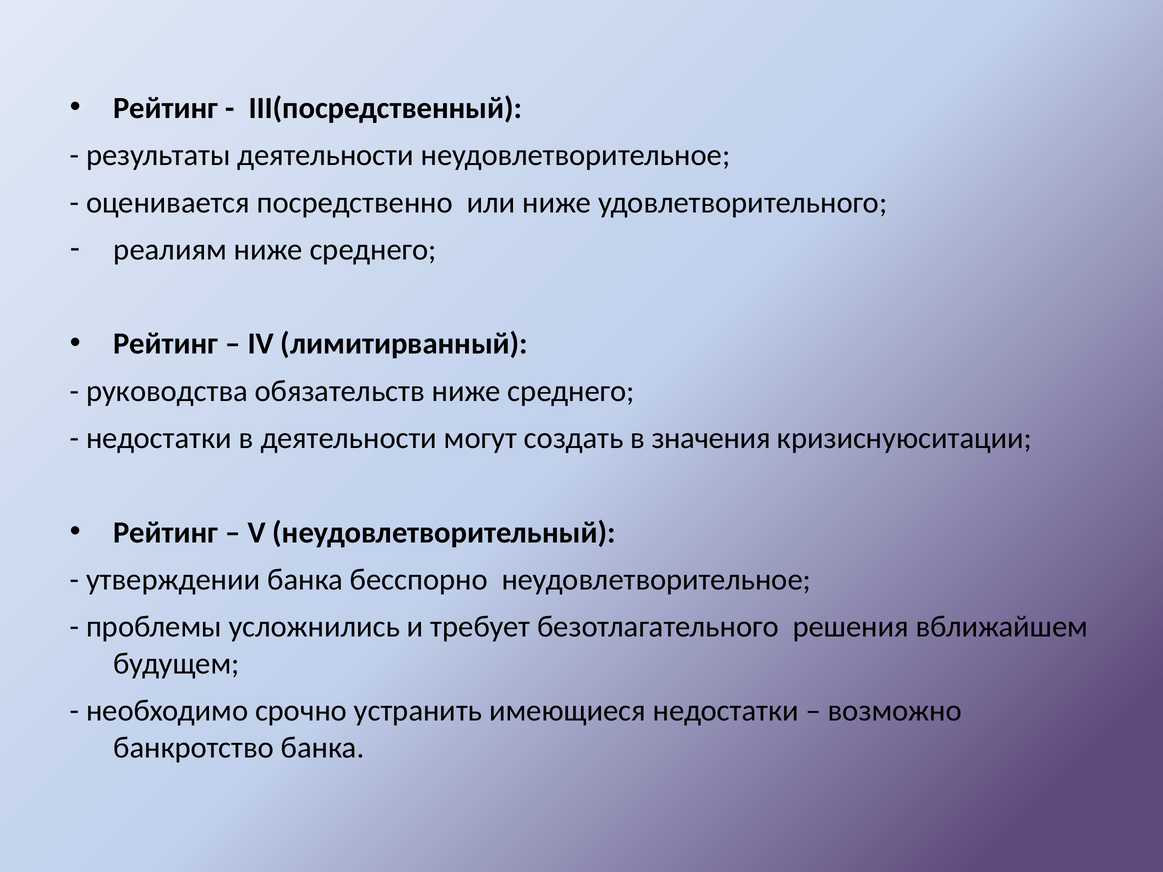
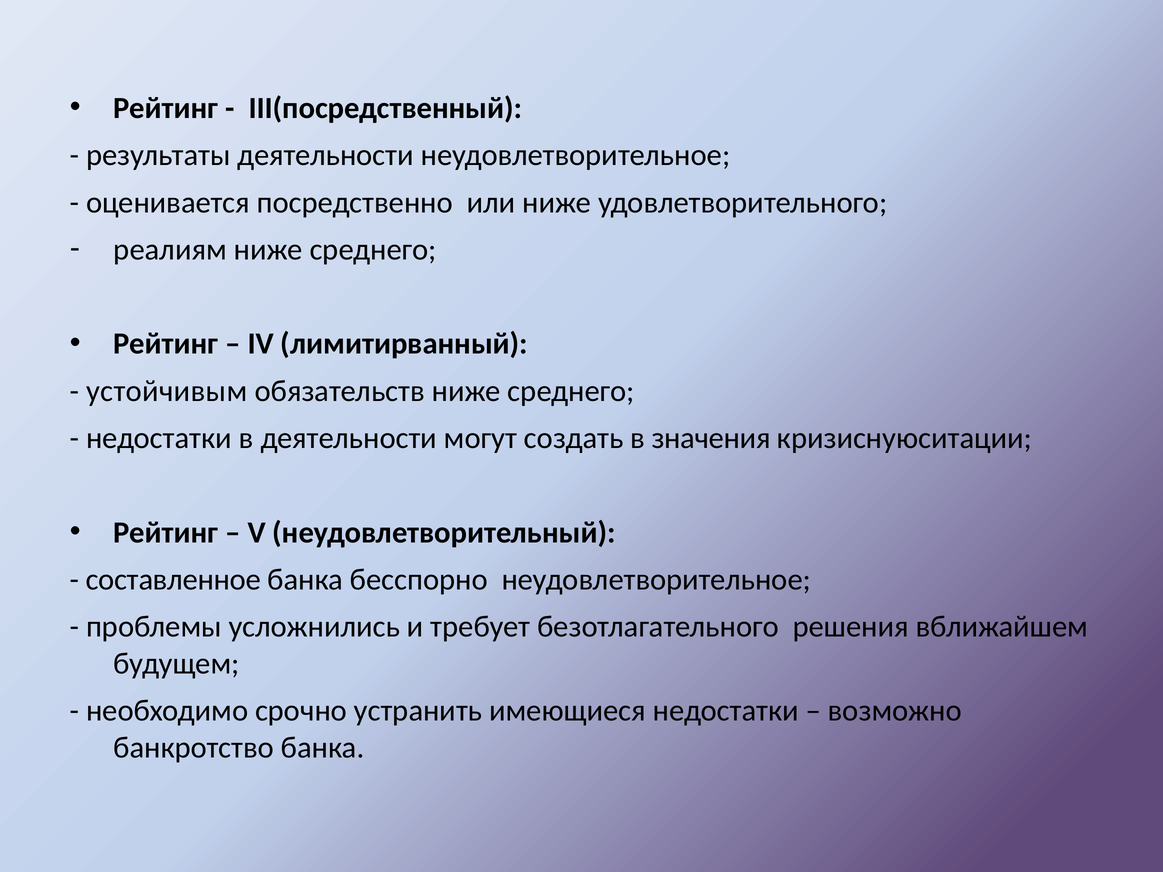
руководства: руководства -> устойчивым
утверждении: утверждении -> составленное
